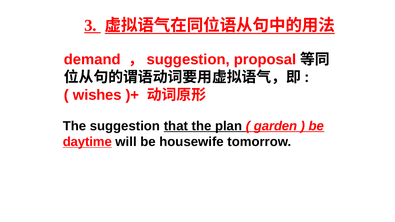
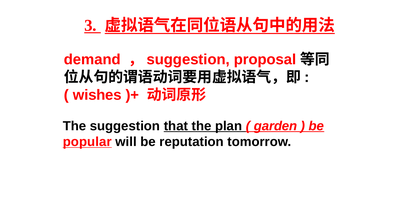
daytime: daytime -> popular
housewife: housewife -> reputation
